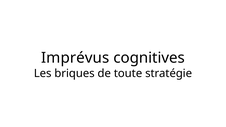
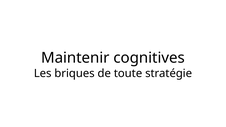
Imprévus: Imprévus -> Maintenir
